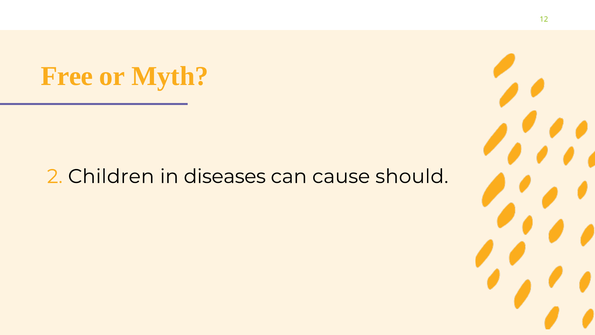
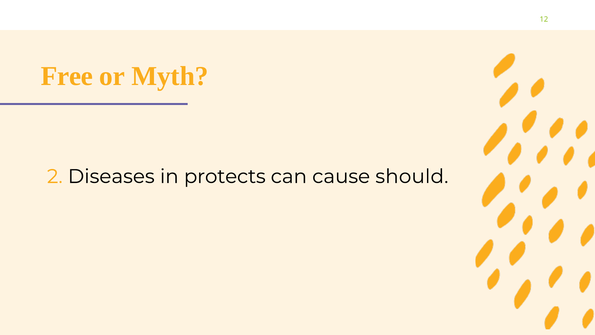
Children: Children -> Diseases
diseases: diseases -> protects
